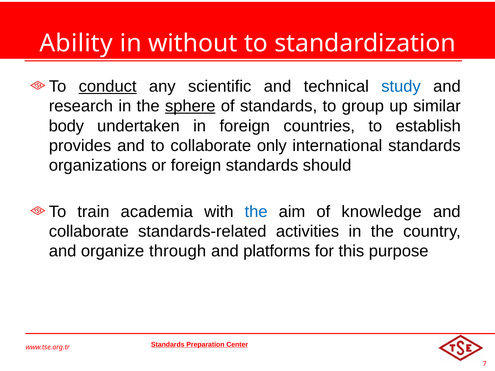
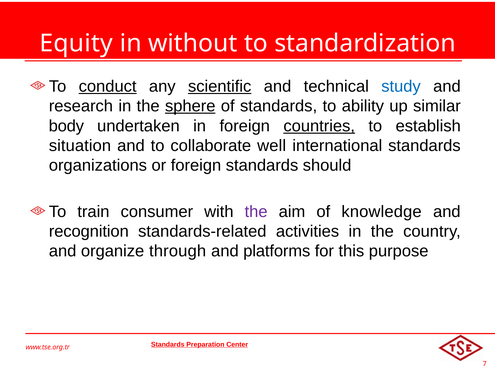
Ability: Ability -> Equity
scientific underline: none -> present
group: group -> ability
countries underline: none -> present
provides: provides -> situation
only: only -> well
academia: academia -> consumer
the at (256, 212) colour: blue -> purple
collaborate at (89, 232): collaborate -> recognition
